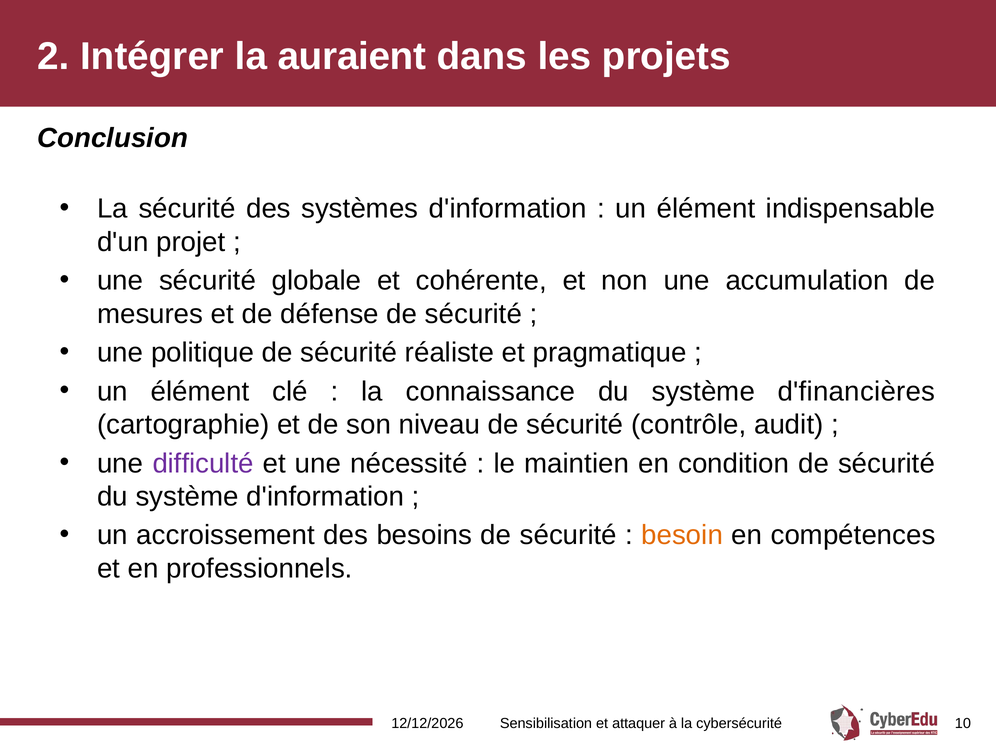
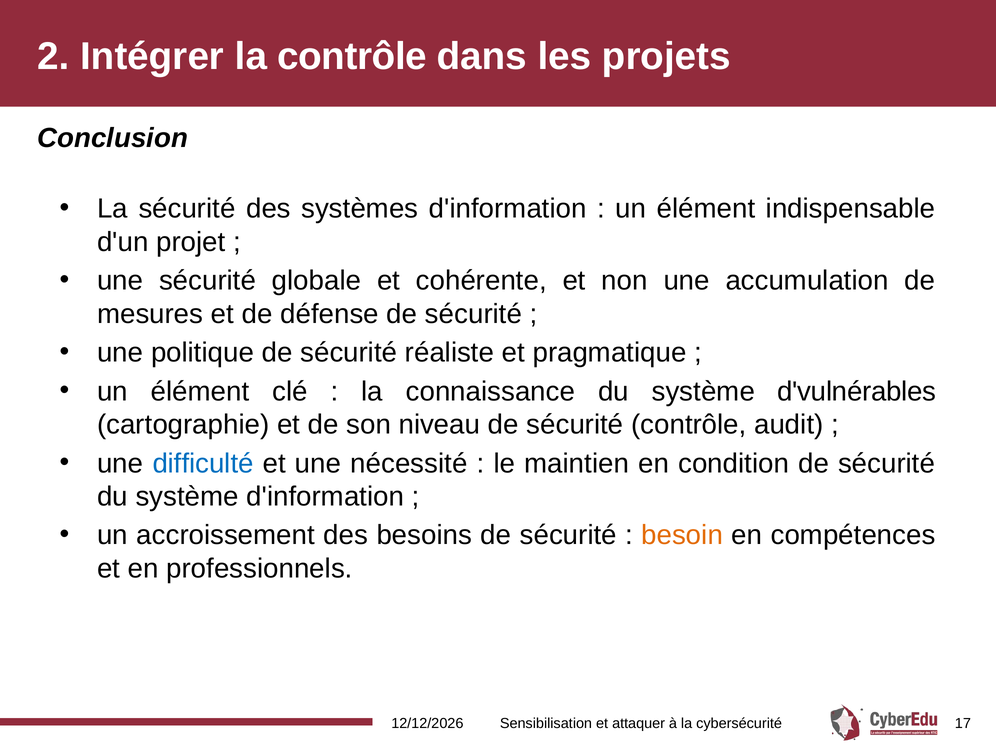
la auraient: auraient -> contrôle
d'financières: d'financières -> d'vulnérables
difficulté colour: purple -> blue
10: 10 -> 17
